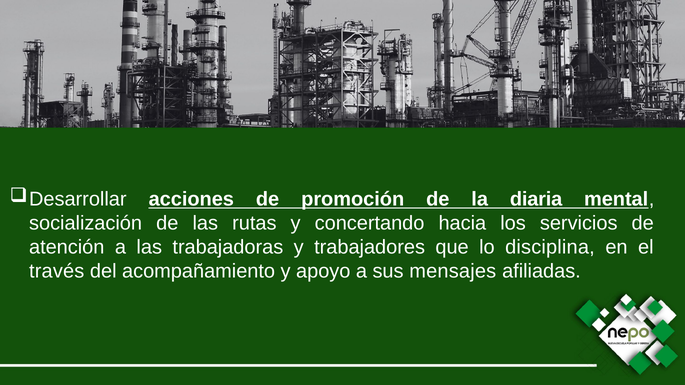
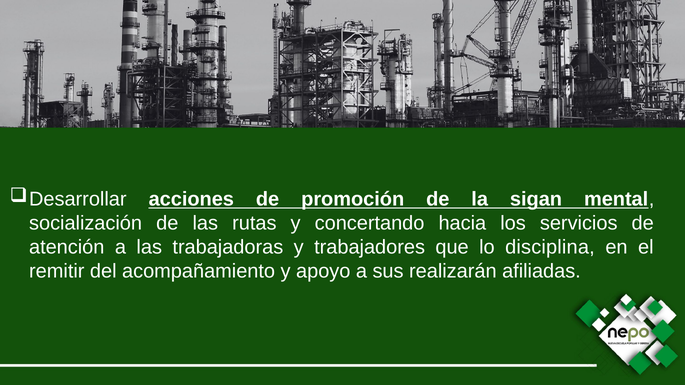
diaria: diaria -> sigan
través: través -> remitir
mensajes: mensajes -> realizarán
